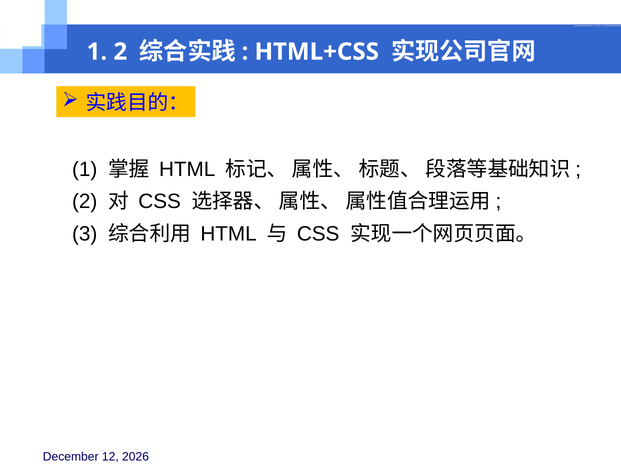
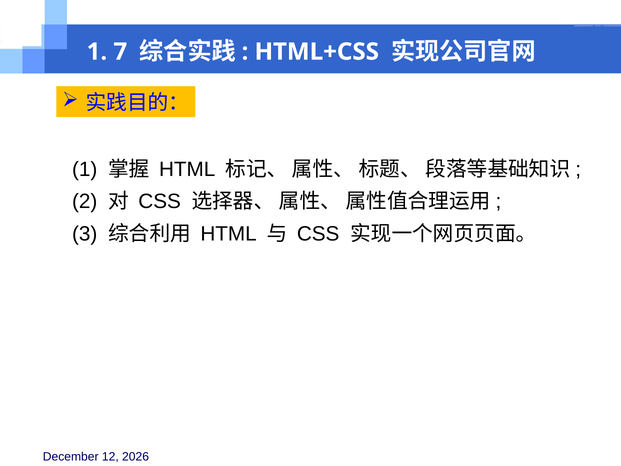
1 2: 2 -> 7
